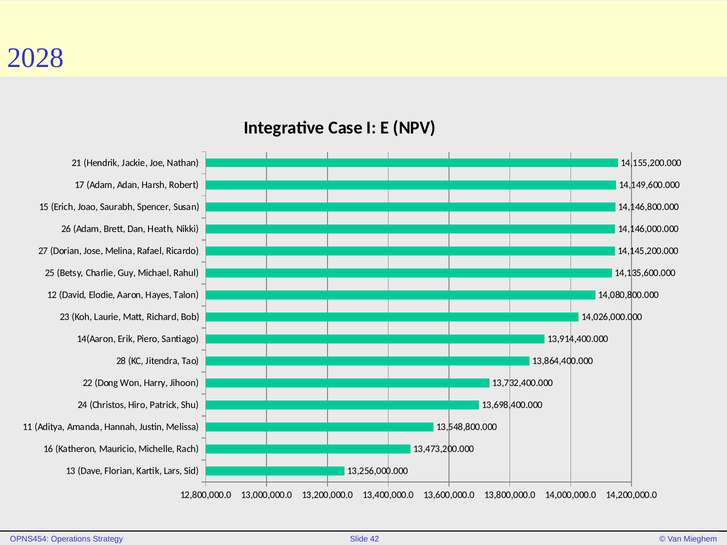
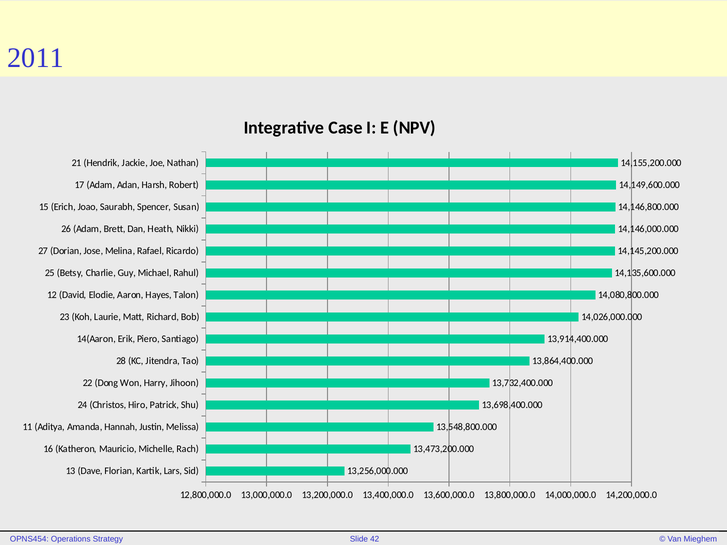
2028: 2028 -> 2011
